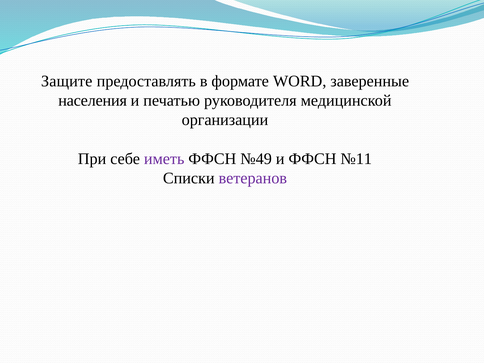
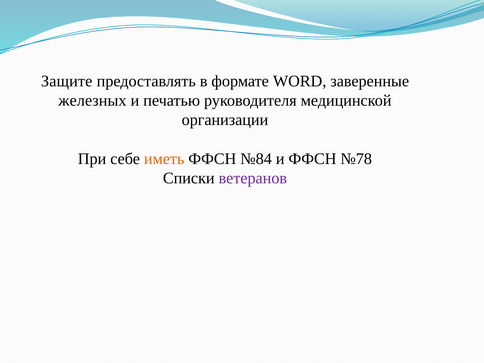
населения: населения -> железных
иметь colour: purple -> orange
№49: №49 -> №84
№11: №11 -> №78
